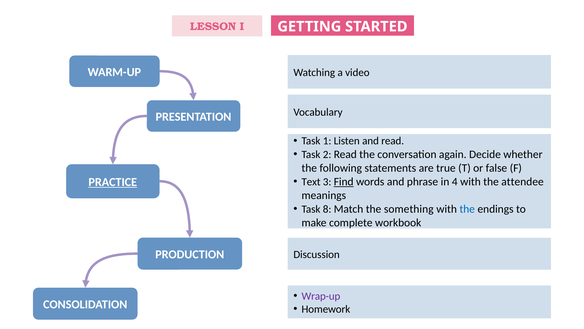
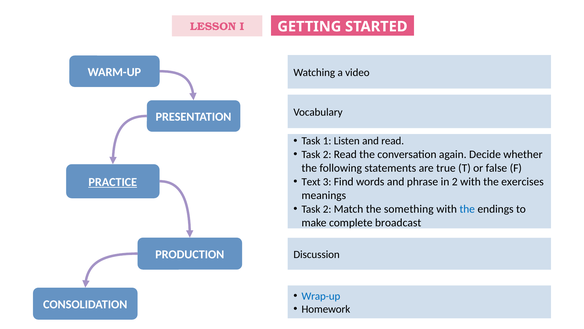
Find underline: present -> none
in 4: 4 -> 2
attendee: attendee -> exercises
8 at (327, 209): 8 -> 2
workbook: workbook -> broadcast
Wrap-up colour: purple -> blue
